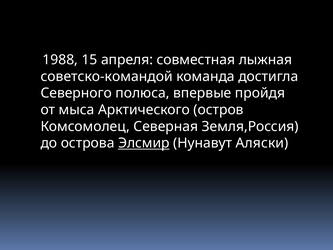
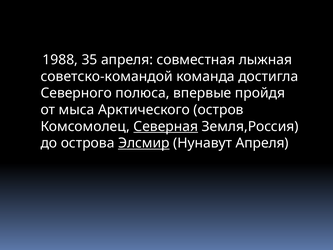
15: 15 -> 35
Северная underline: none -> present
Нунавут Аляски: Аляски -> Апреля
